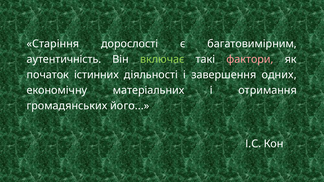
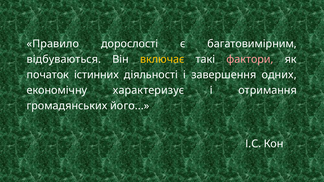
Старіння: Старіння -> Правило
аутентичність: аутентичність -> відбуваються
включає colour: light green -> yellow
матеріальних: матеріальних -> характеризує
